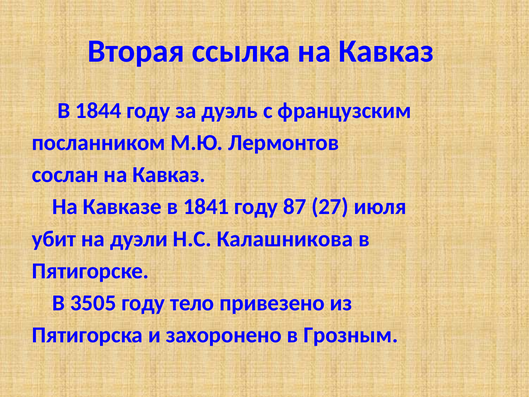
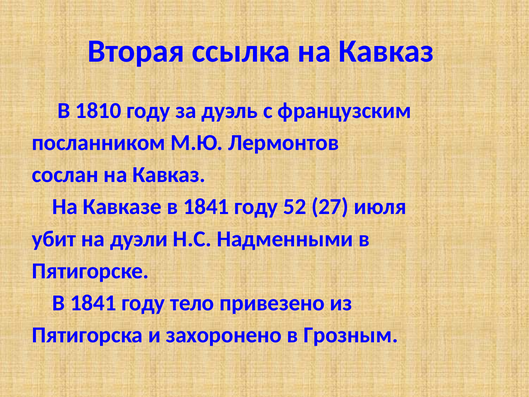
1844: 1844 -> 1810
87: 87 -> 52
Калашникова: Калашникова -> Надменными
3505 at (93, 303): 3505 -> 1841
